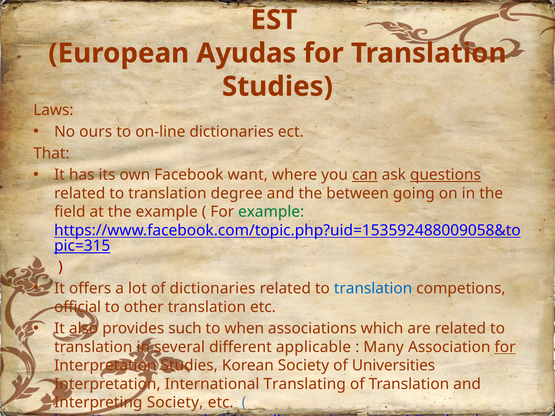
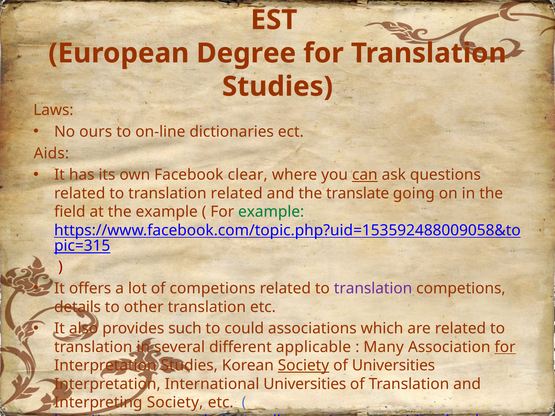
Ayudas: Ayudas -> Degree
That: That -> Aids
want: want -> clear
questions underline: present -> none
translation degree: degree -> related
between: between -> translate
of dictionaries: dictionaries -> competions
translation at (373, 289) colour: blue -> purple
official: official -> details
when: when -> could
Society at (303, 366) underline: none -> present
International Translating: Translating -> Universities
